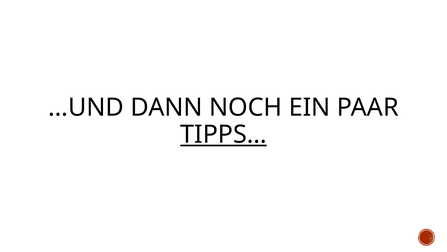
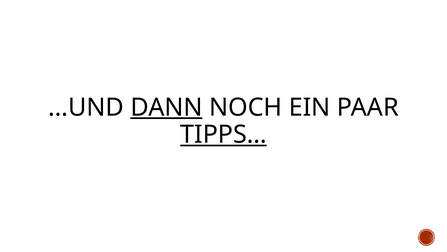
DANN underline: none -> present
